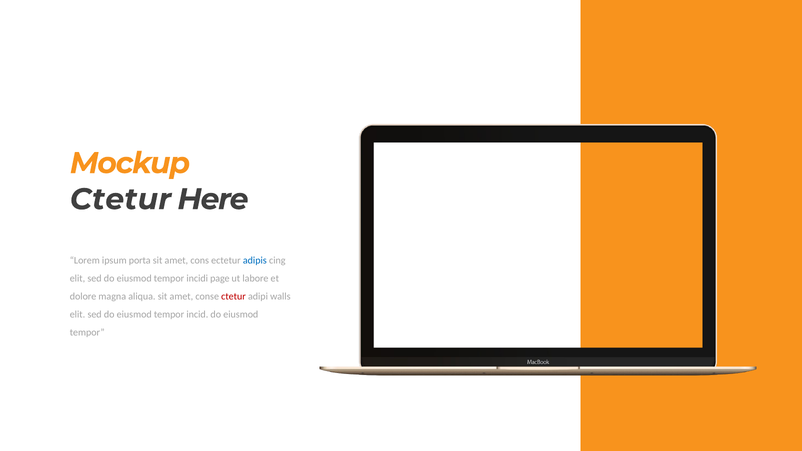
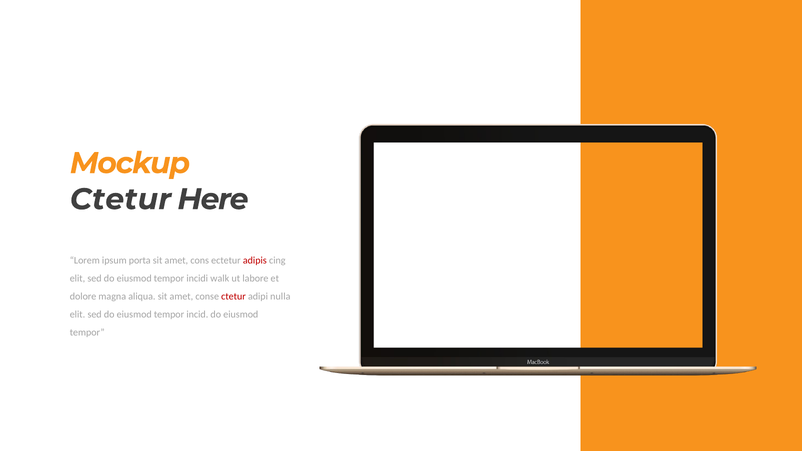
adipis colour: blue -> red
page: page -> walk
walls: walls -> nulla
